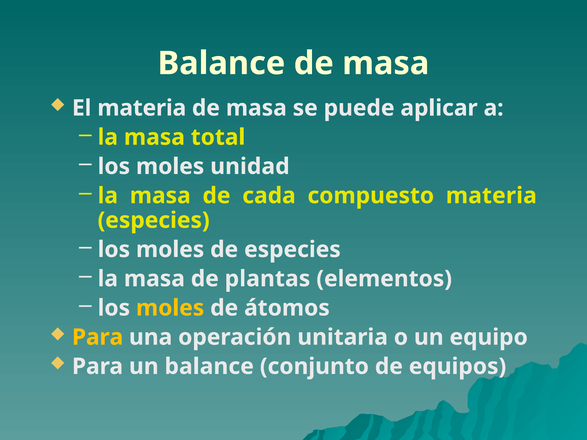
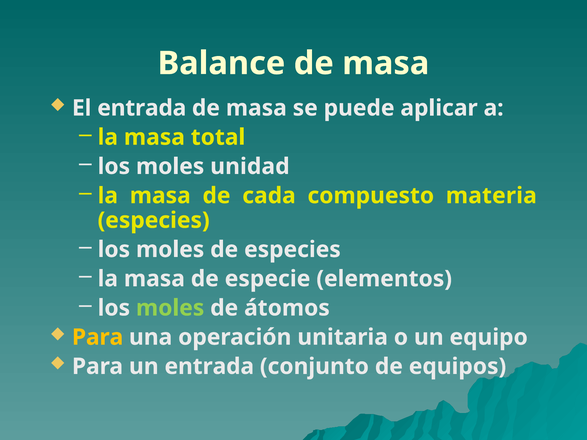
El materia: materia -> entrada
plantas: plantas -> especie
moles at (170, 308) colour: yellow -> light green
un balance: balance -> entrada
